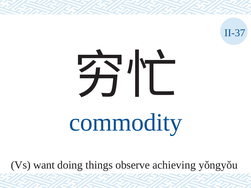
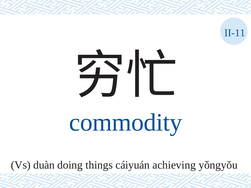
II-37: II-37 -> II-11
want: want -> duàn
observe: observe -> cáiyuán
